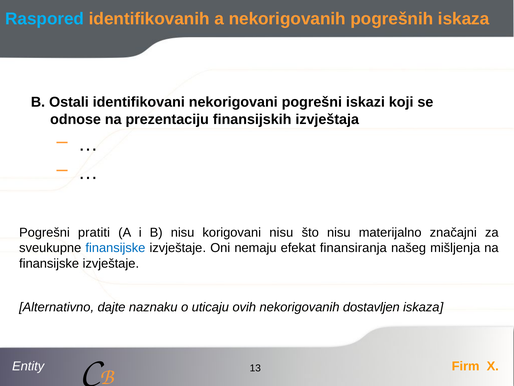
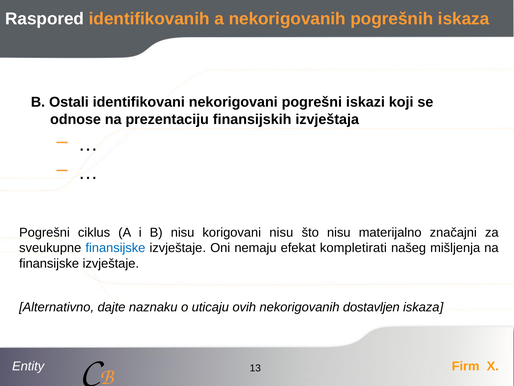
Raspored colour: light blue -> white
pratiti: pratiti -> ciklus
finansiranja: finansiranja -> kompletirati
